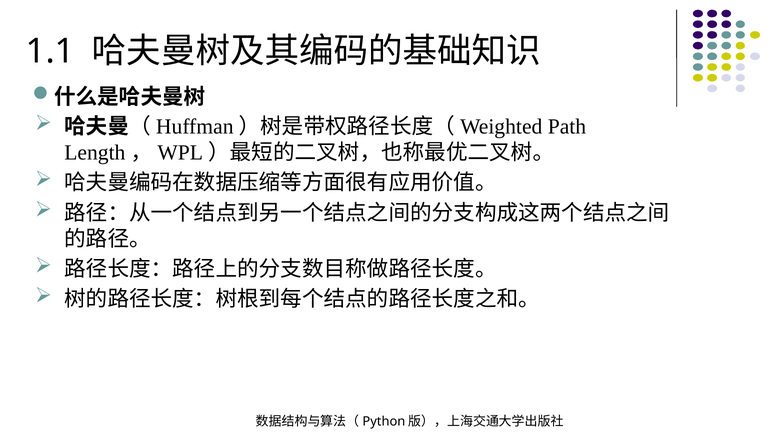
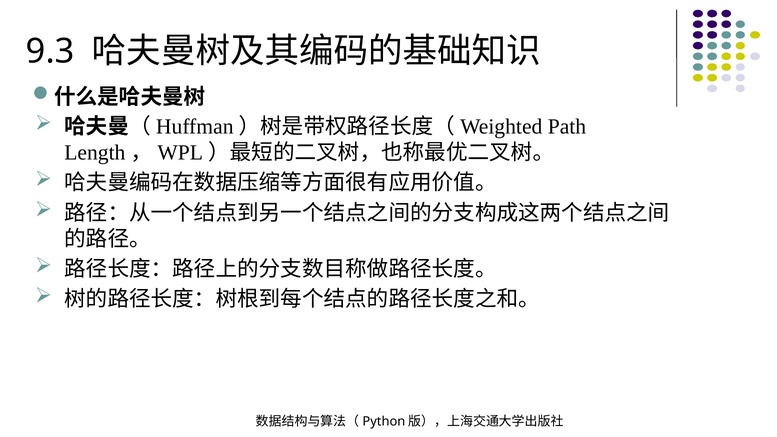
1.1: 1.1 -> 9.3
